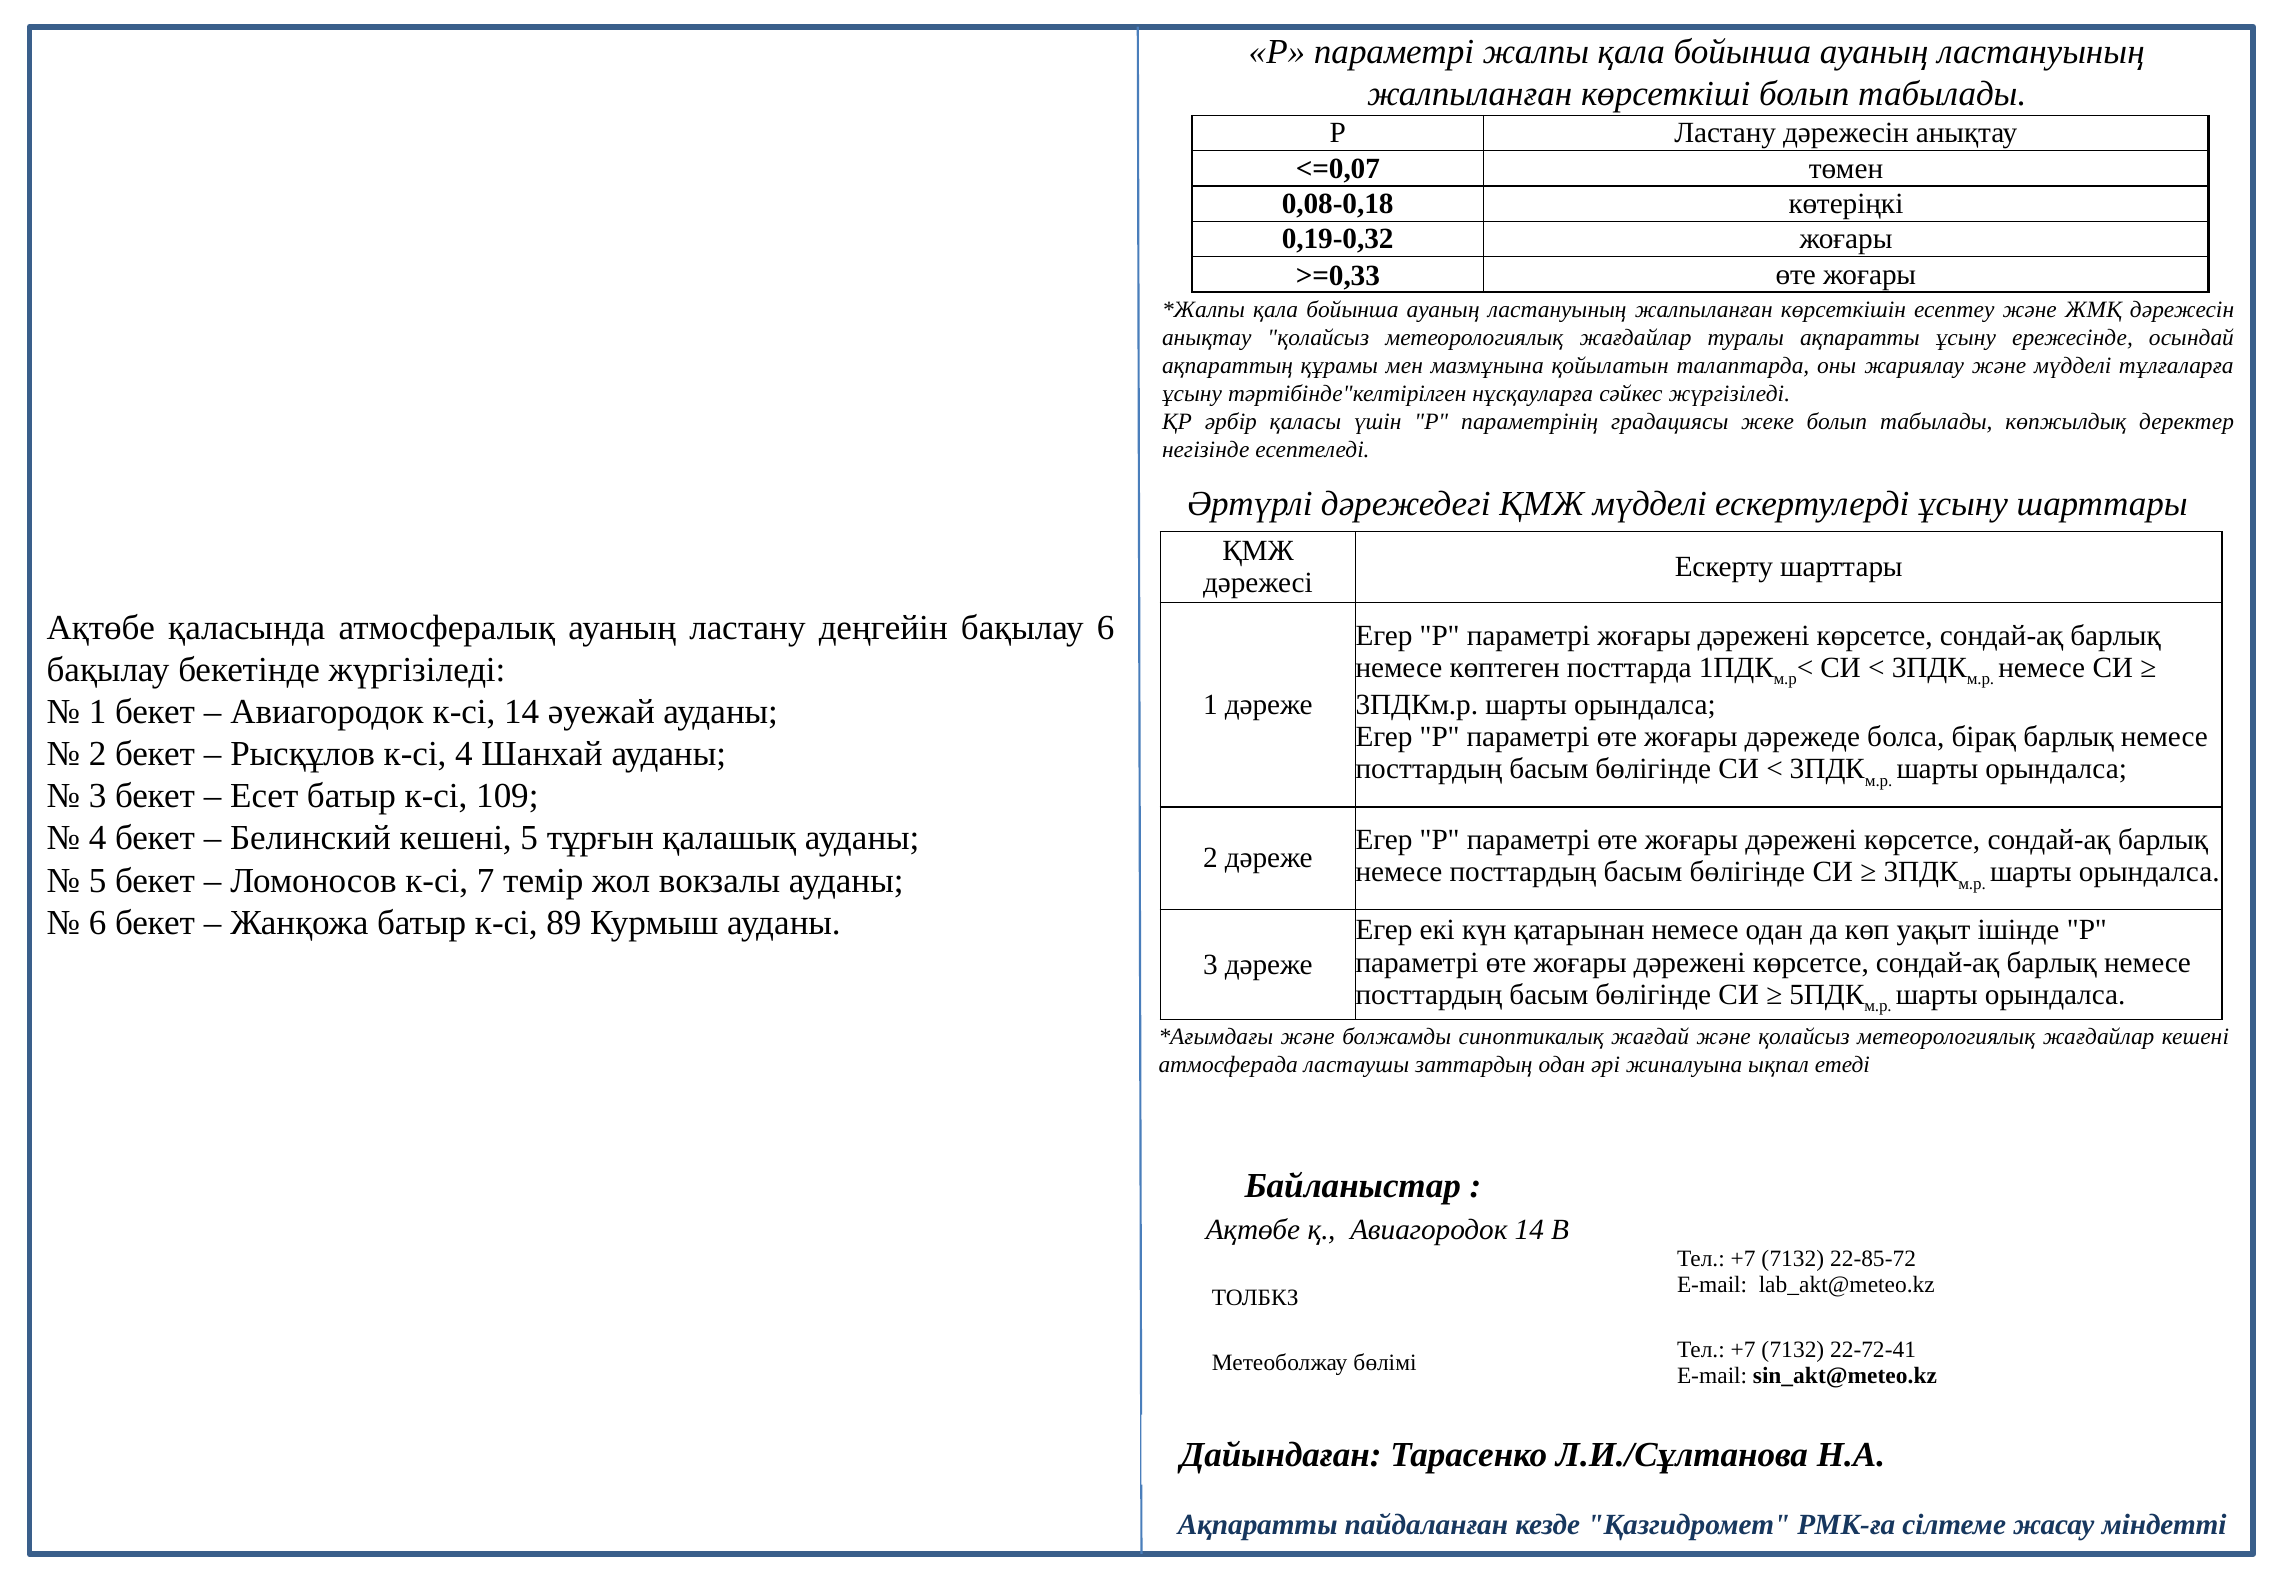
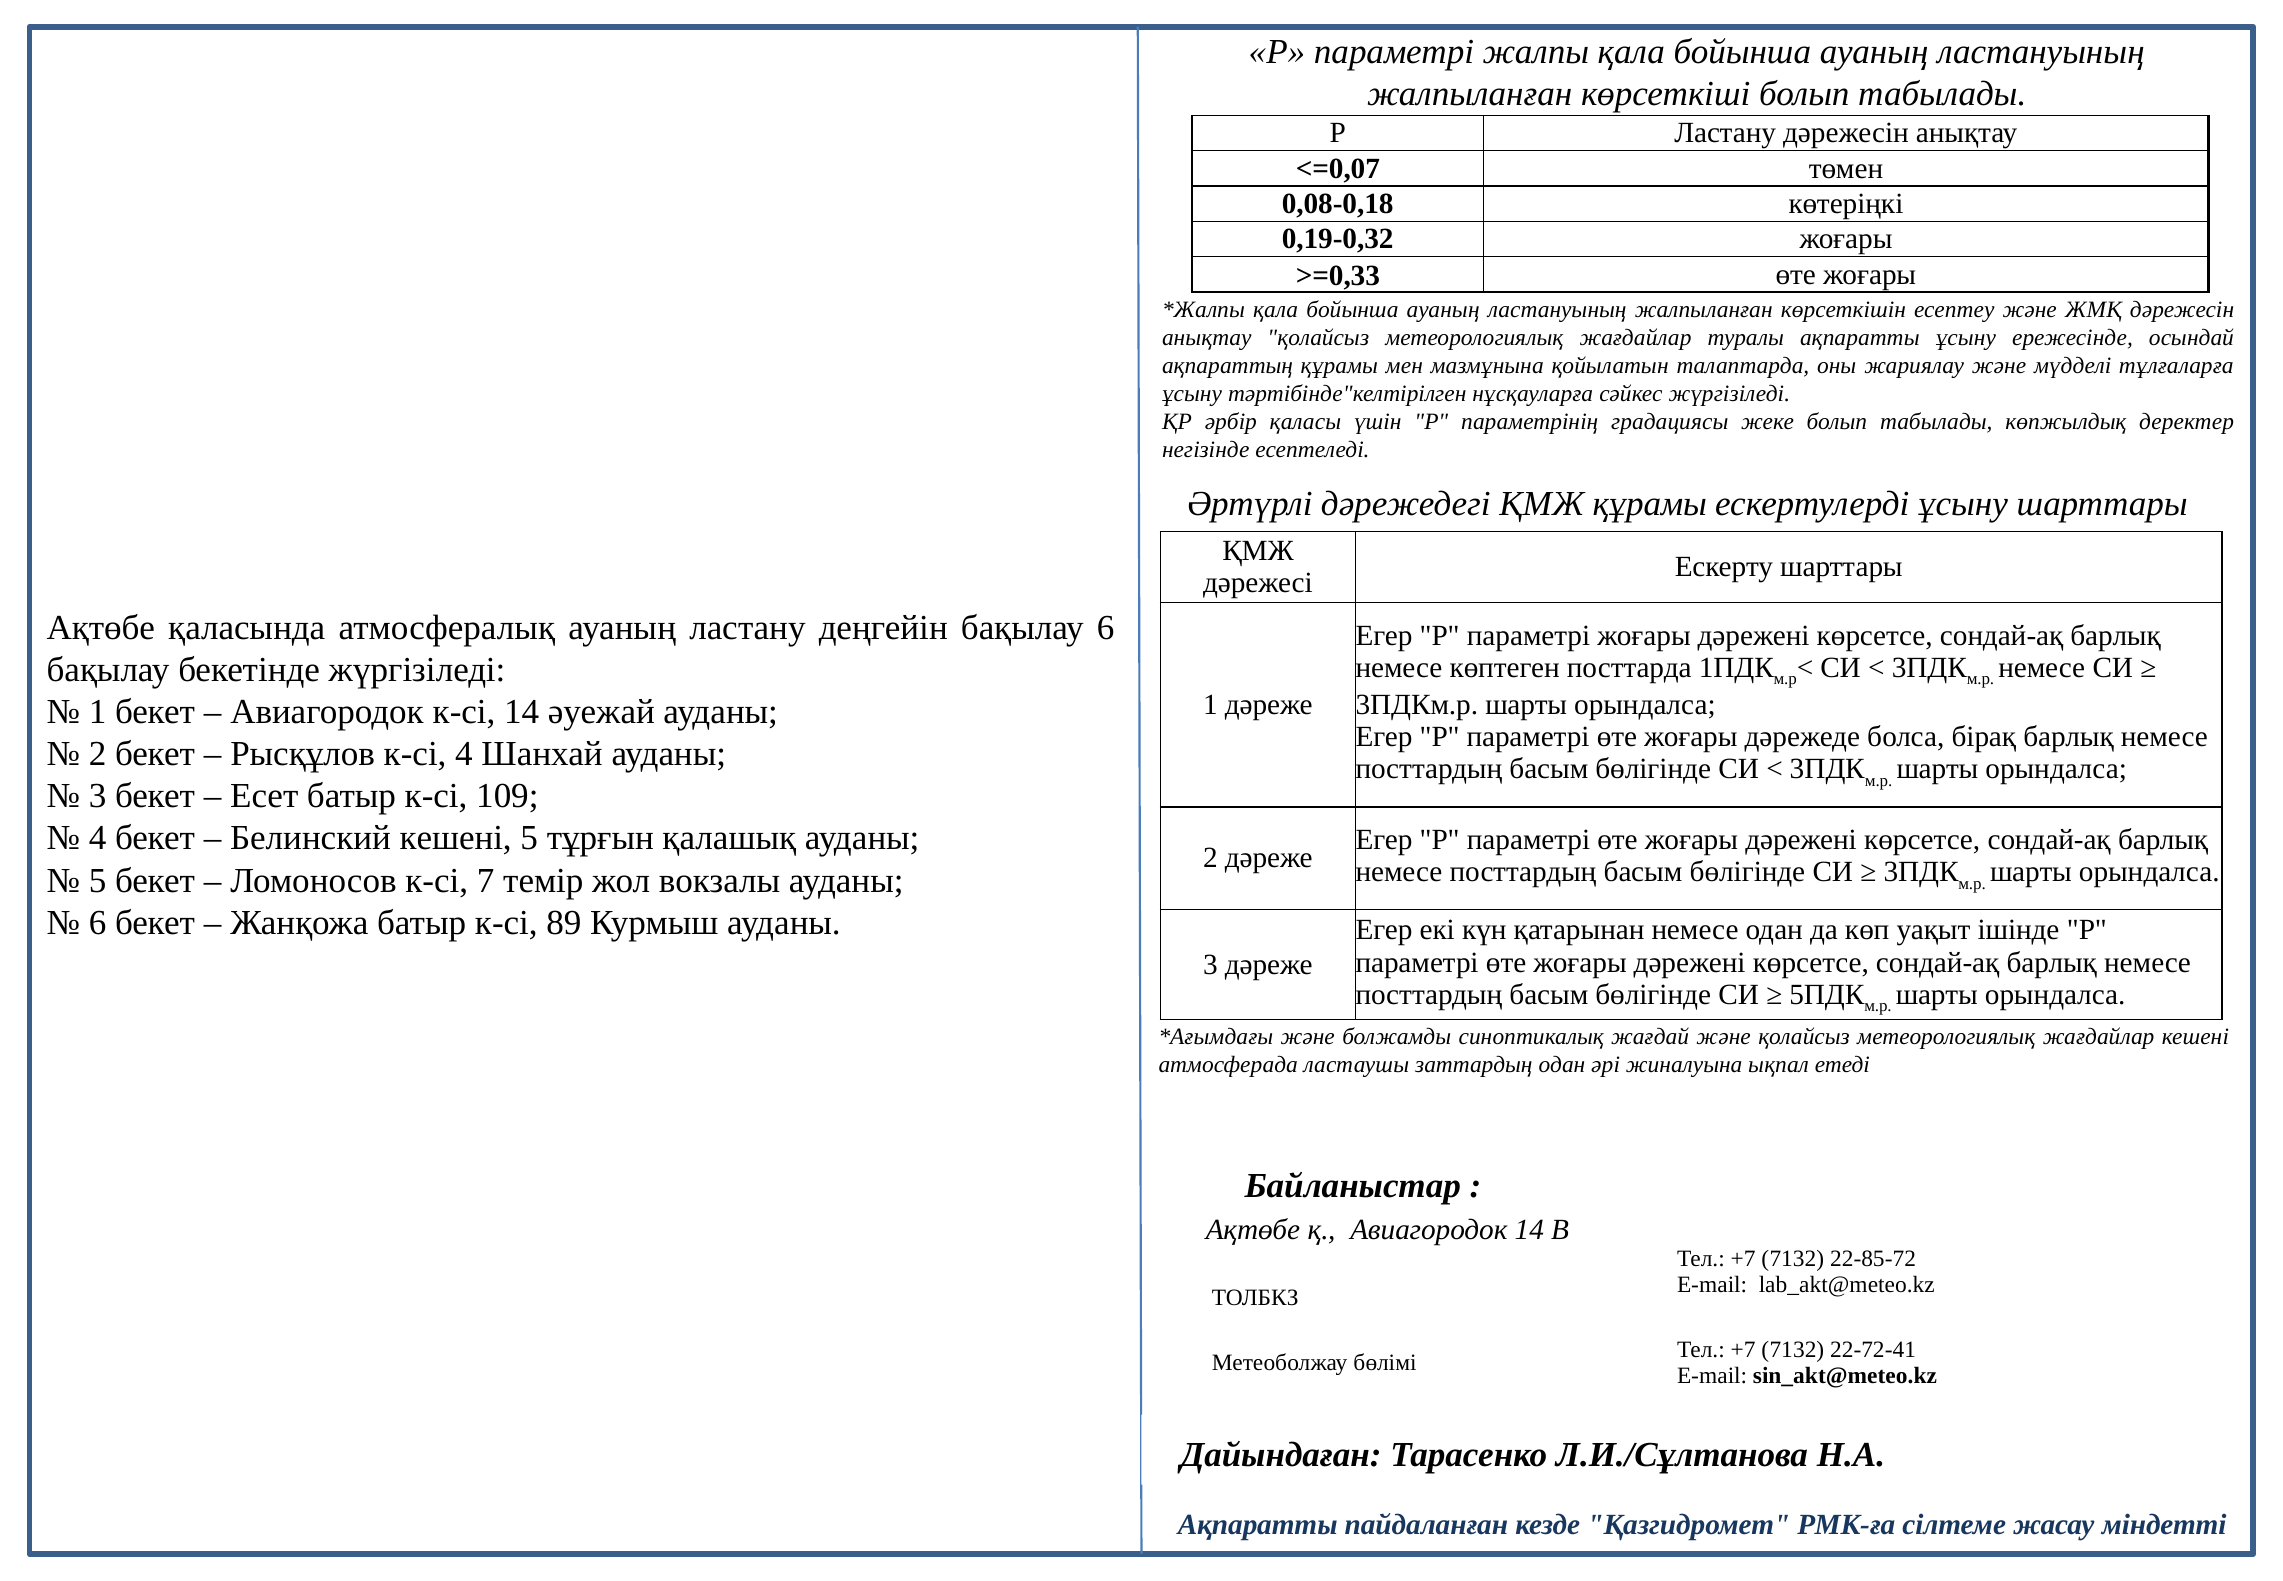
ҚМЖ мүдделі: мүдделі -> құрамы
